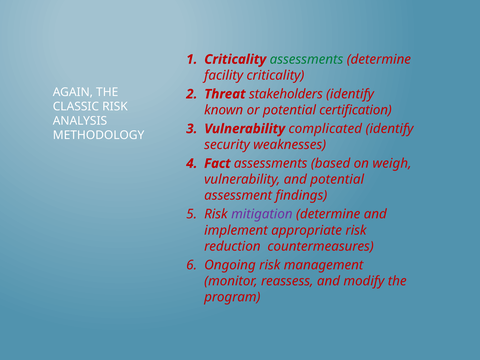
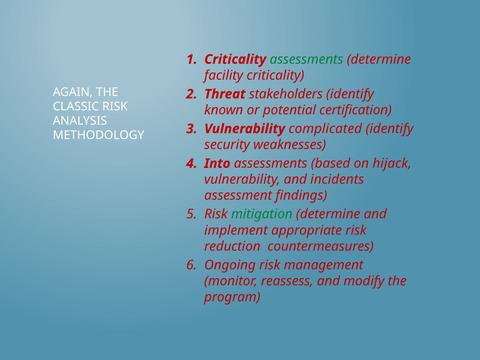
Fact: Fact -> Into
weigh: weigh -> hijack
and potential: potential -> incidents
mitigation colour: purple -> green
